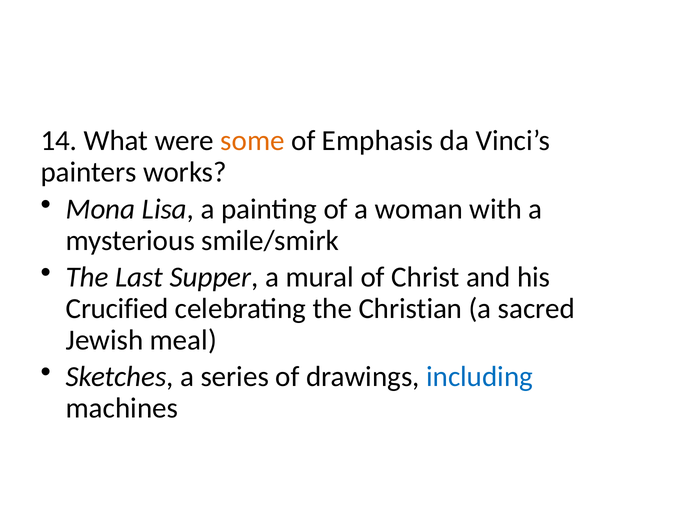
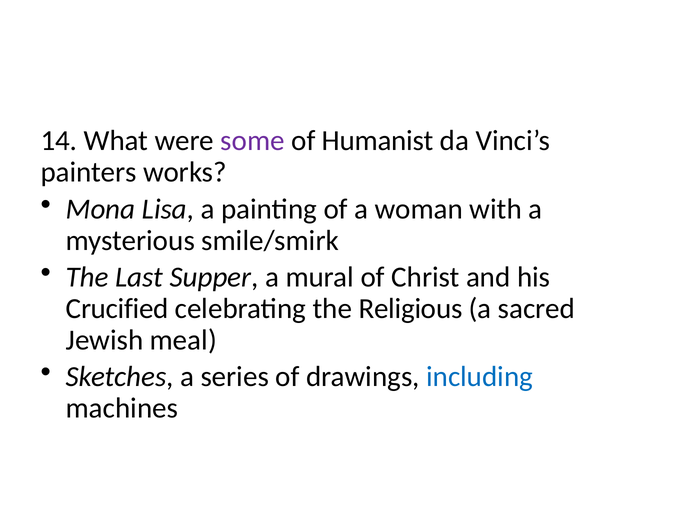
some colour: orange -> purple
Emphasis: Emphasis -> Humanist
Christian: Christian -> Religious
